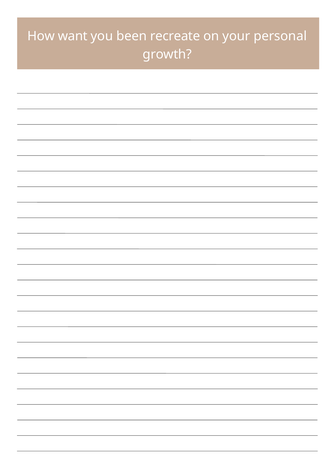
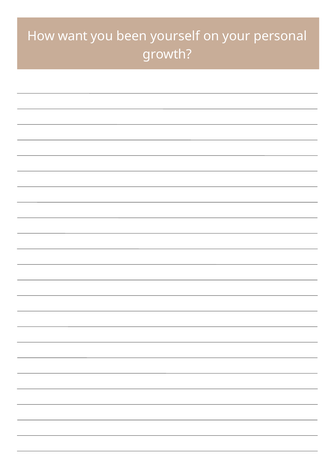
recreate: recreate -> yourself
